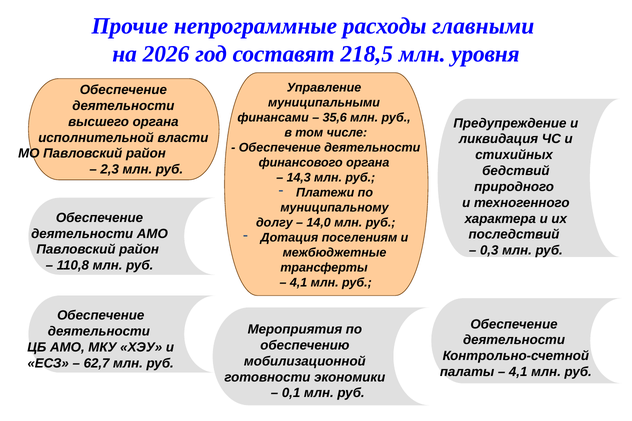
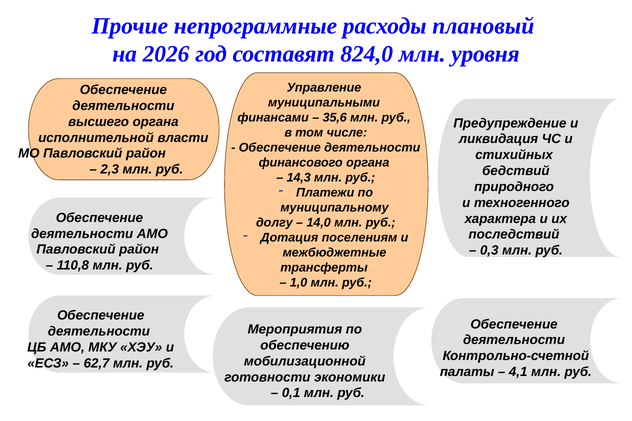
главными: главными -> плановый
218,5: 218,5 -> 824,0
4,1 at (299, 283): 4,1 -> 1,0
